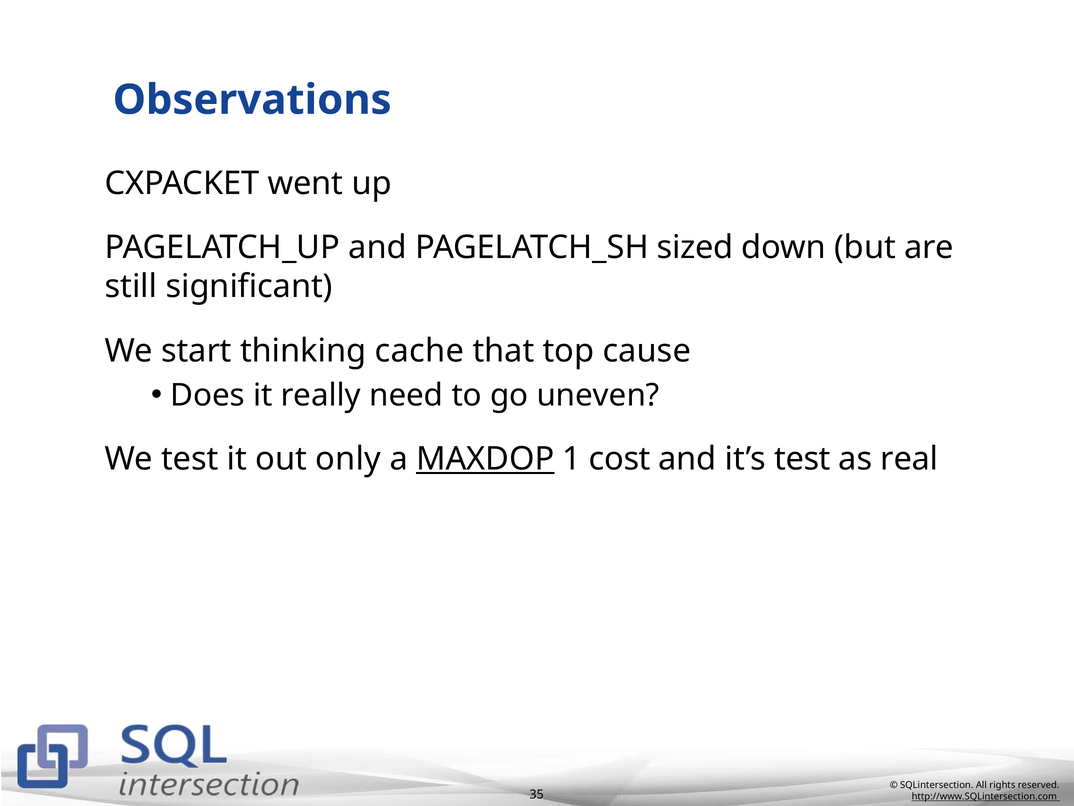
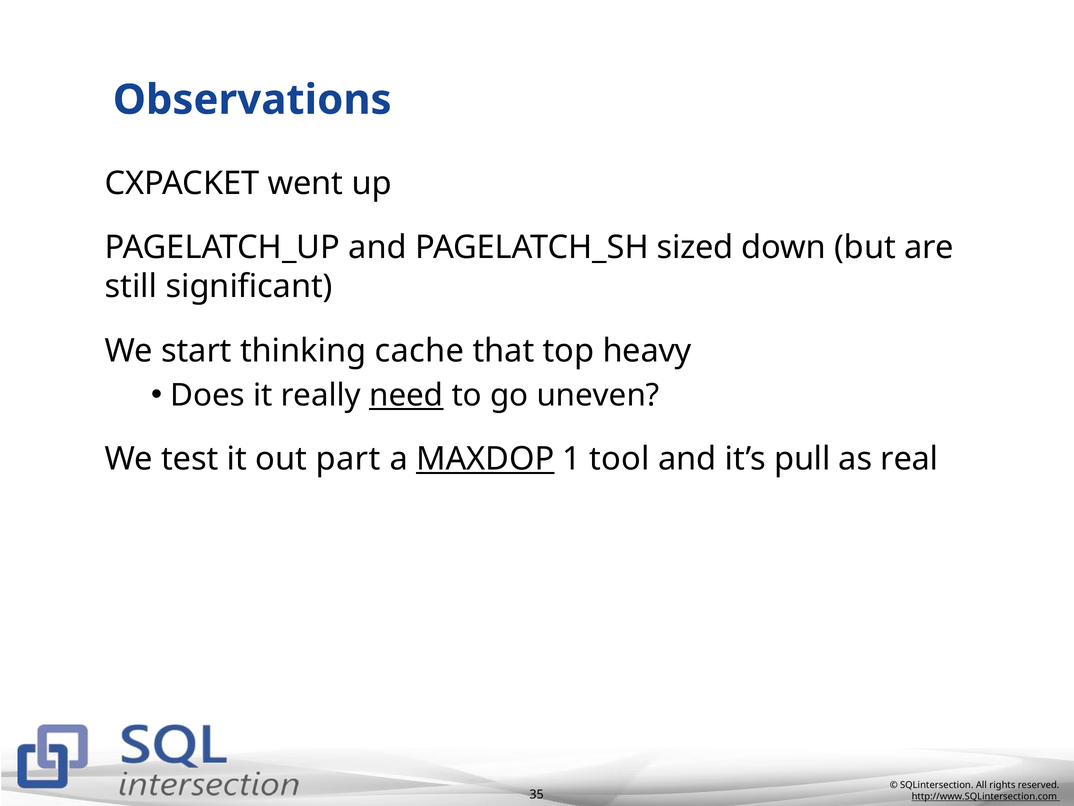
cause: cause -> heavy
need underline: none -> present
only: only -> part
cost: cost -> tool
it’s test: test -> pull
